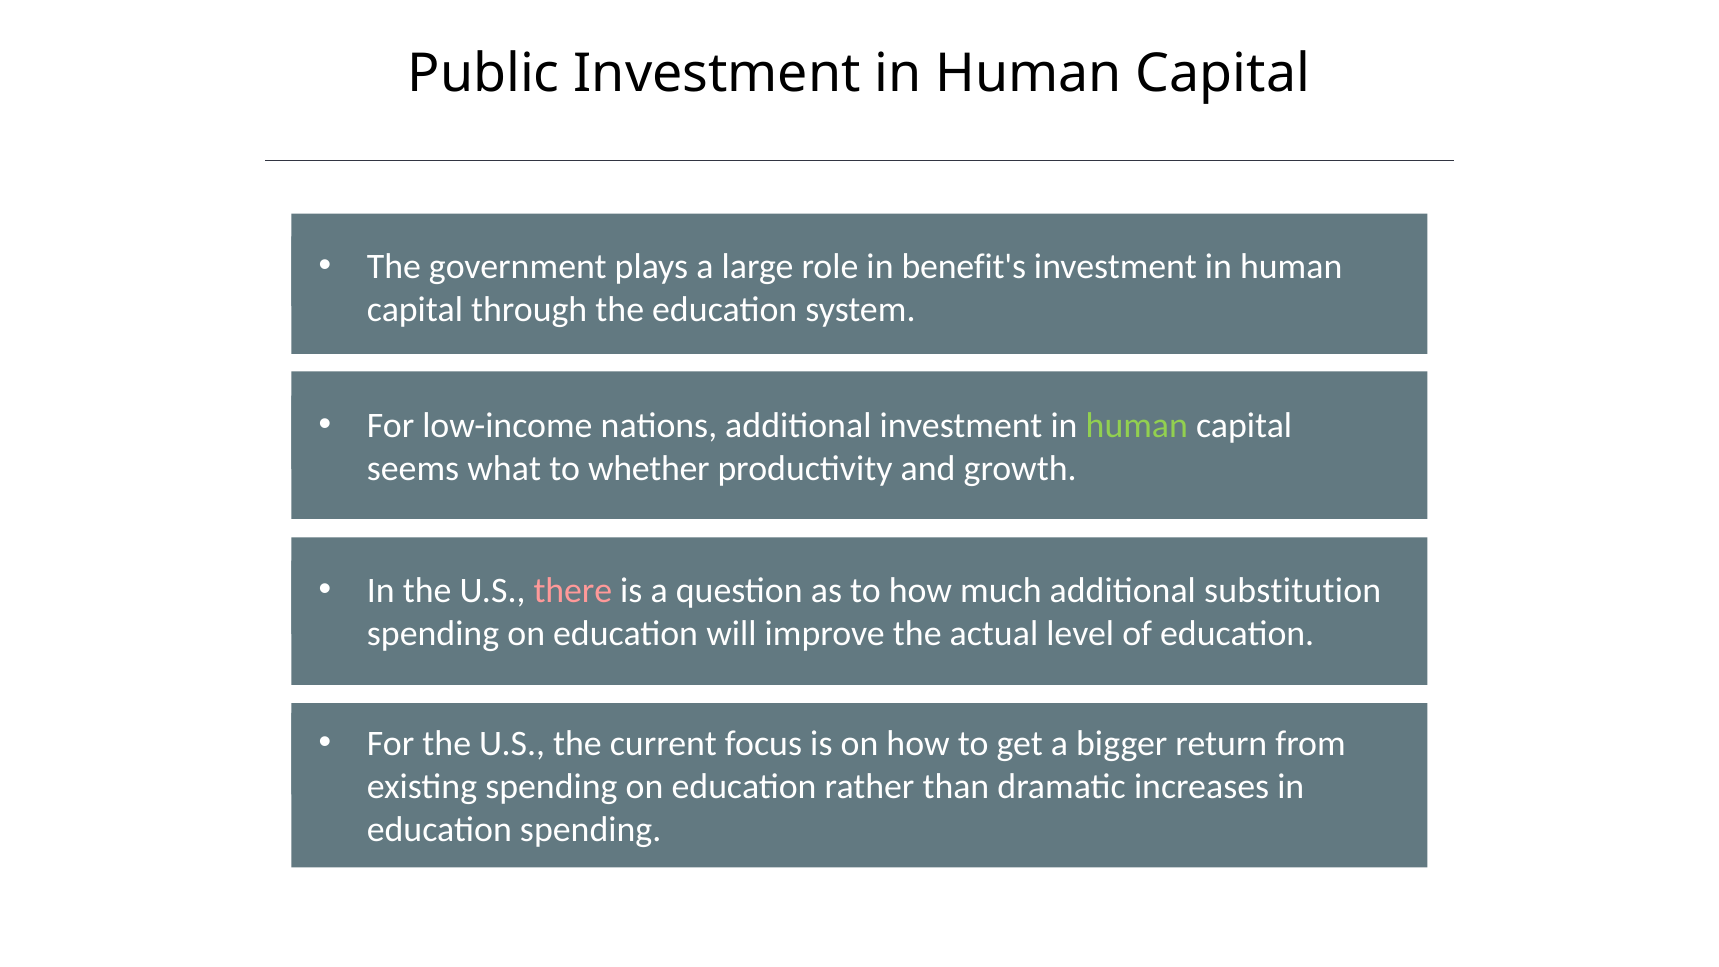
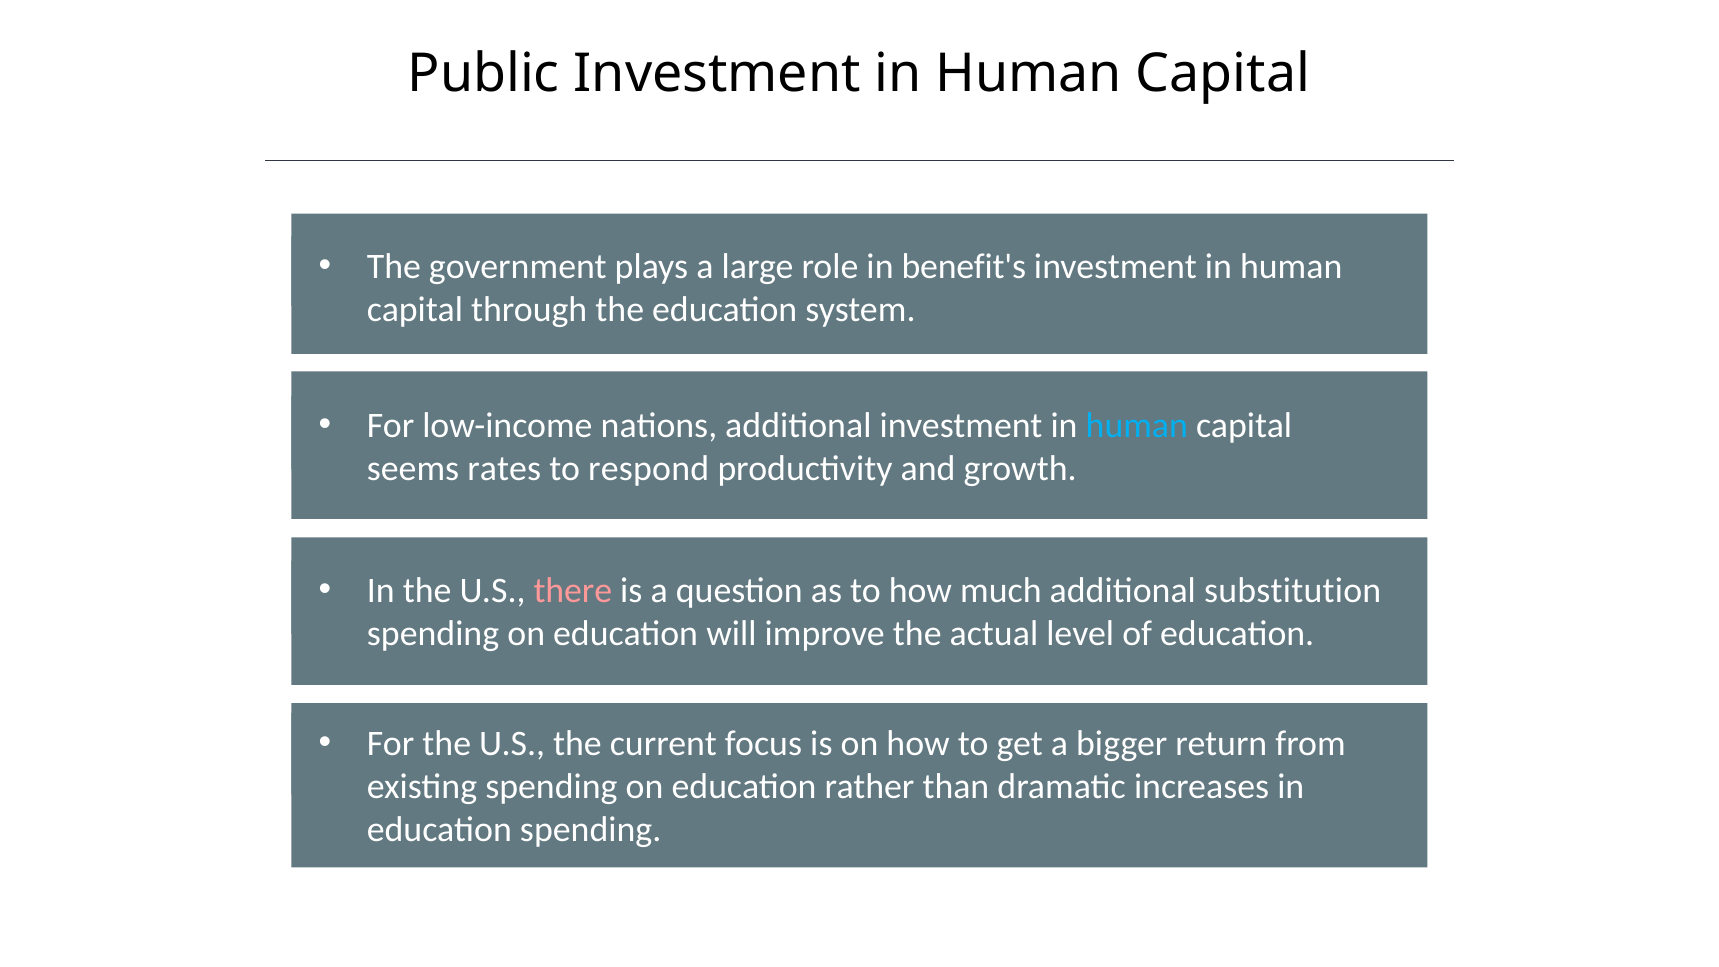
human at (1137, 426) colour: light green -> light blue
what: what -> rates
whether: whether -> respond
